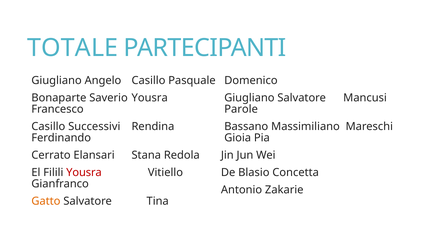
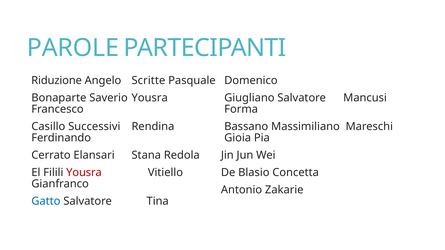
TOTALE: TOTALE -> PAROLE
Giugliano at (57, 80): Giugliano -> Riduzione
Angelo Casillo: Casillo -> Scritte
Parole: Parole -> Forma
Gatto colour: orange -> blue
